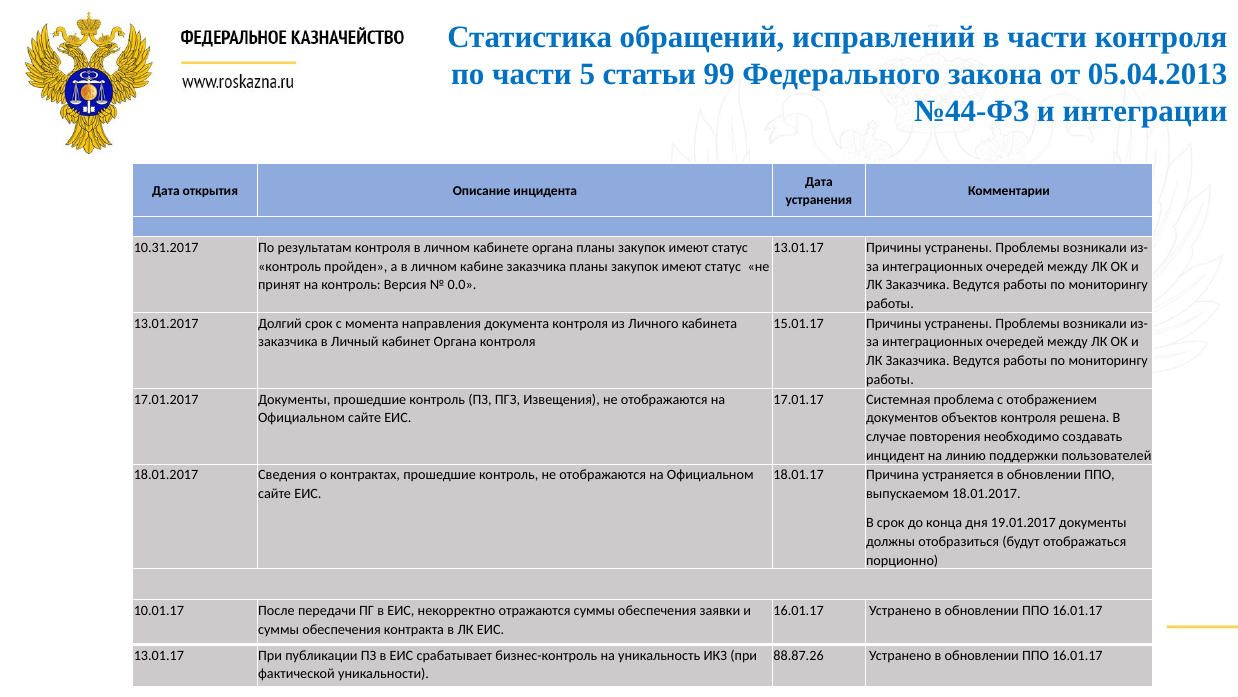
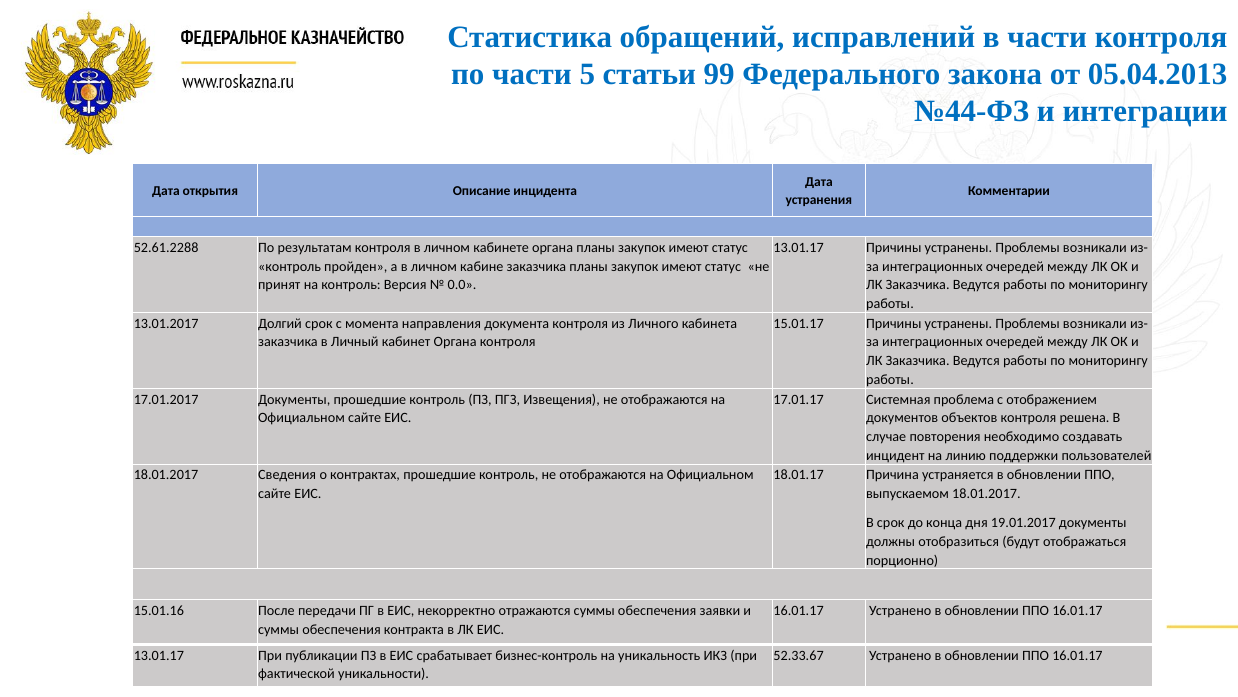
10.31.2017: 10.31.2017 -> 52.61.2288
10.01.17: 10.01.17 -> 15.01.16
88.87.26: 88.87.26 -> 52.33.67
